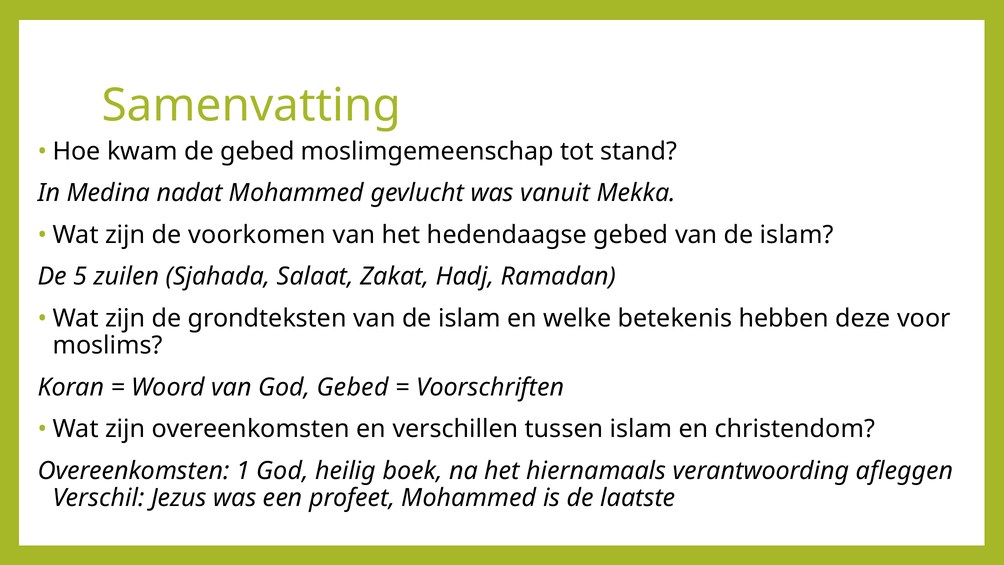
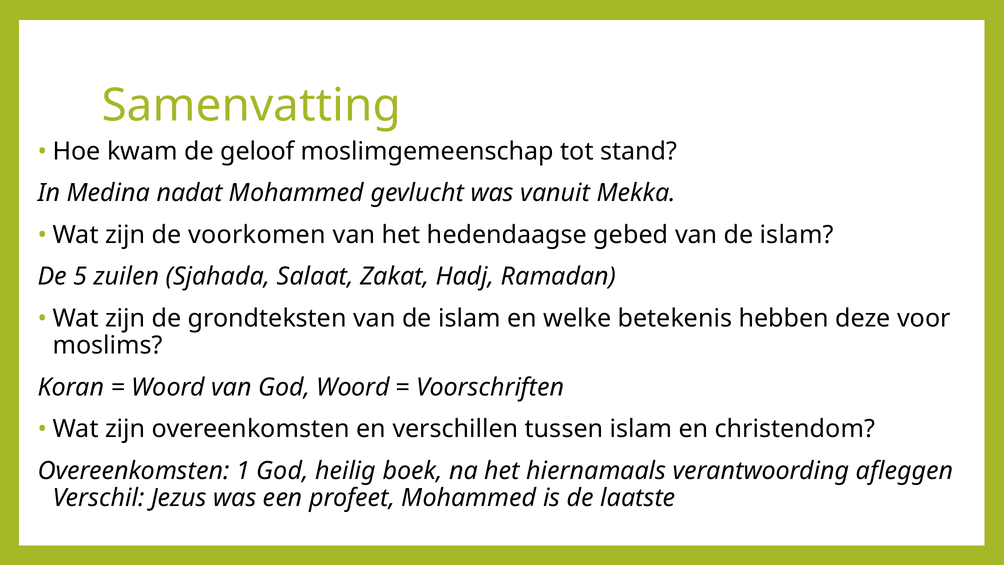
de gebed: gebed -> geloof
God Gebed: Gebed -> Woord
